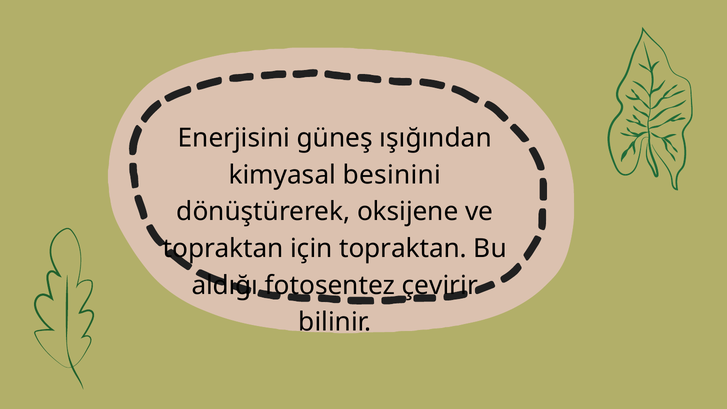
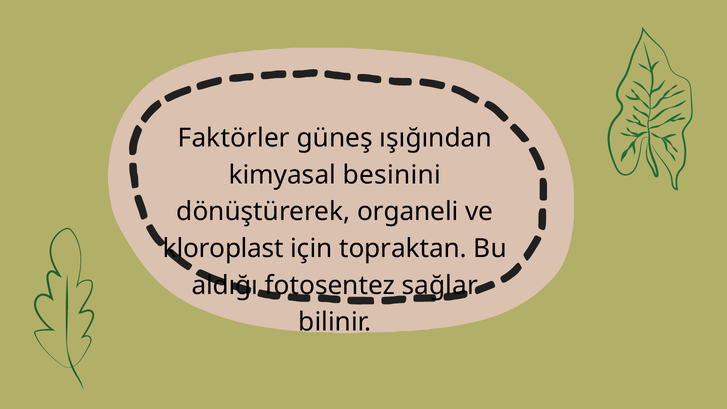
Enerjisini: Enerjisini -> Faktörler
oksijene: oksijene -> organeli
topraktan at (223, 249): topraktan -> kloroplast
çevirir: çevirir -> sağlar
